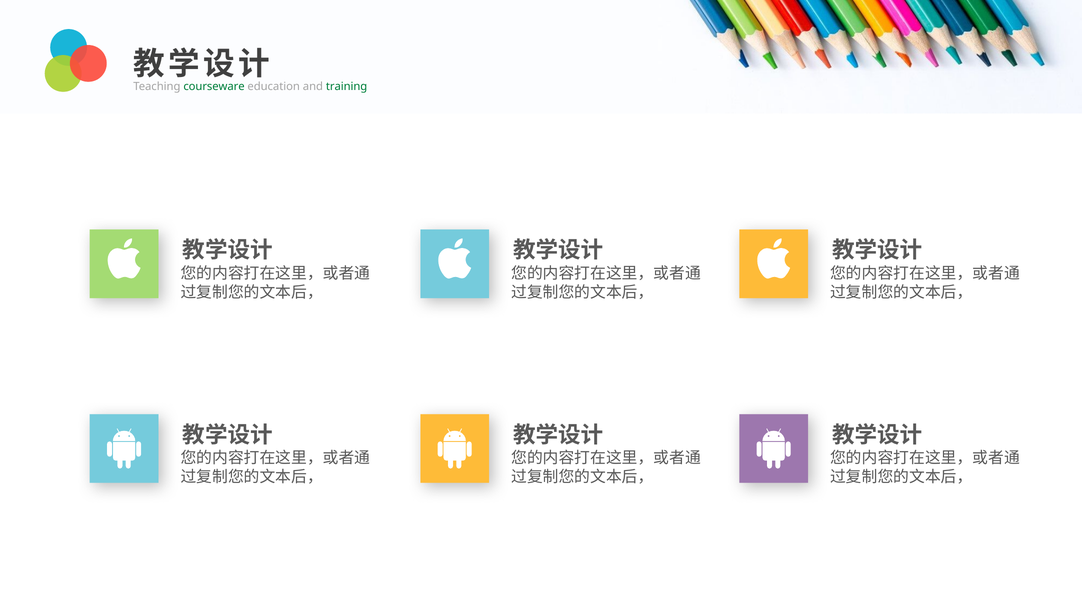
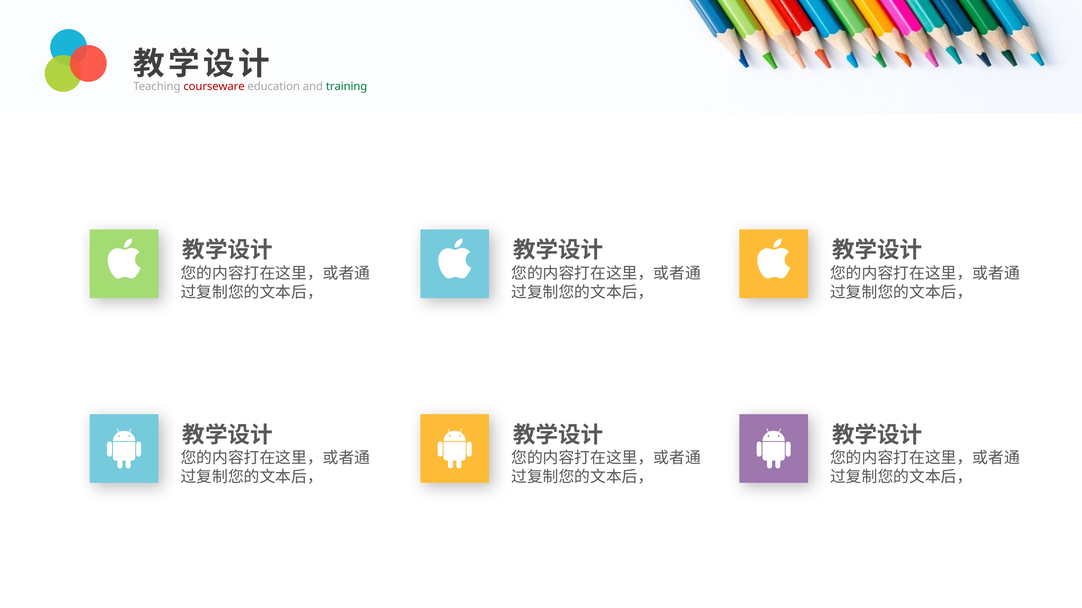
courseware colour: green -> red
